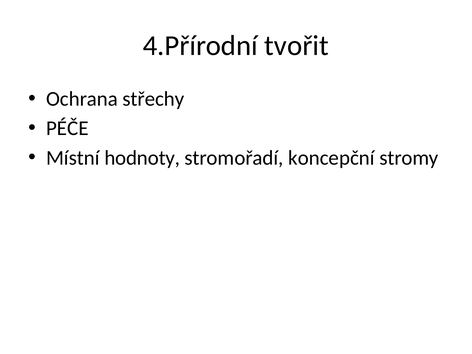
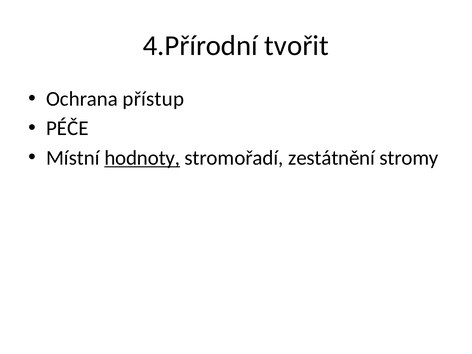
střechy: střechy -> přístup
hodnoty underline: none -> present
koncepční: koncepční -> zestátnění
